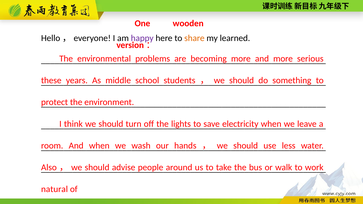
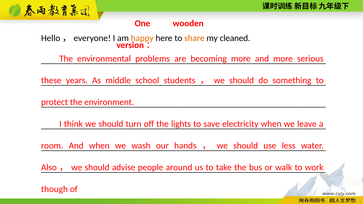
happy colour: purple -> orange
learned: learned -> cleaned
natural: natural -> though
